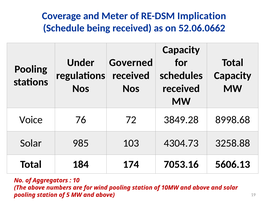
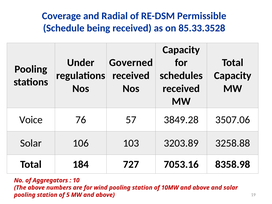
Meter: Meter -> Radial
Implication: Implication -> Permissible
52.06.0662: 52.06.0662 -> 85.33.3528
72: 72 -> 57
8998.68: 8998.68 -> 3507.06
985: 985 -> 106
4304.73: 4304.73 -> 3203.89
174: 174 -> 727
5606.13: 5606.13 -> 8358.98
